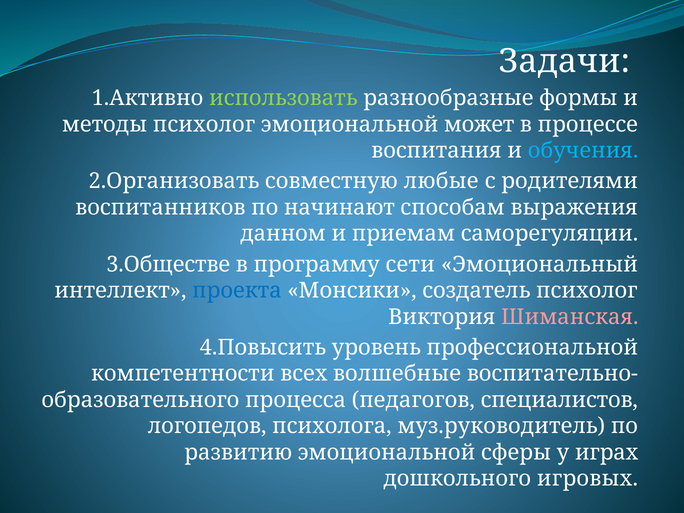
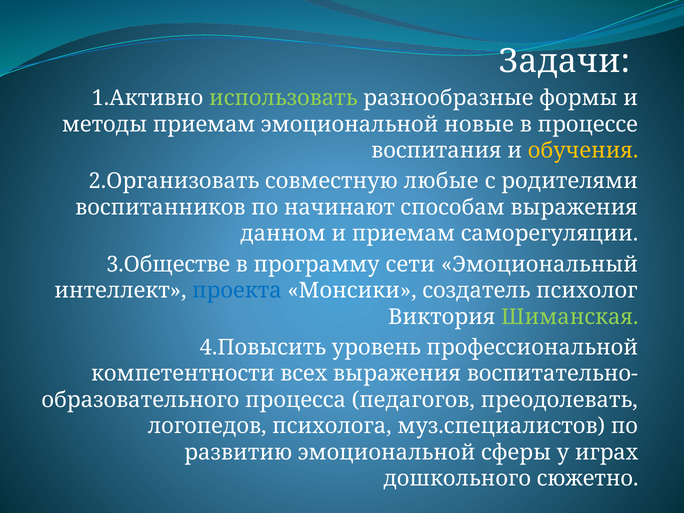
методы психолог: психолог -> приемам
может: может -> новые
обучения colour: light blue -> yellow
Шиманская colour: pink -> light green
всех волшебные: волшебные -> выражения
специалистов: специалистов -> преодолевать
муз.руководитель: муз.руководитель -> муз.специалистов
игровых: игровых -> сюжетно
